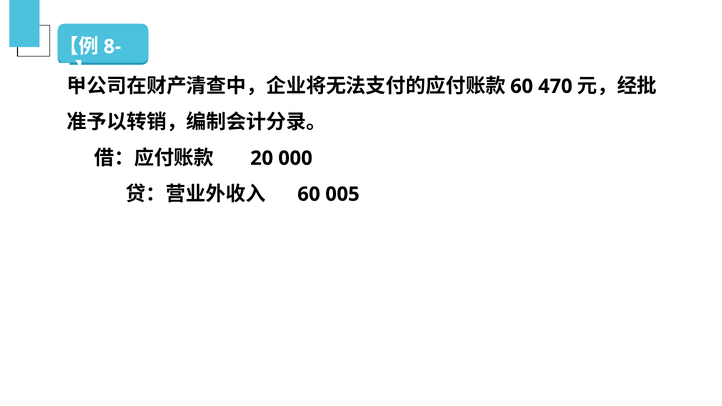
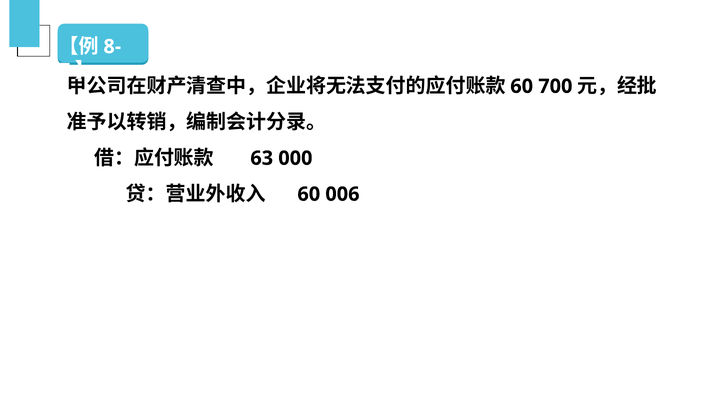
470: 470 -> 700
20: 20 -> 63
005: 005 -> 006
